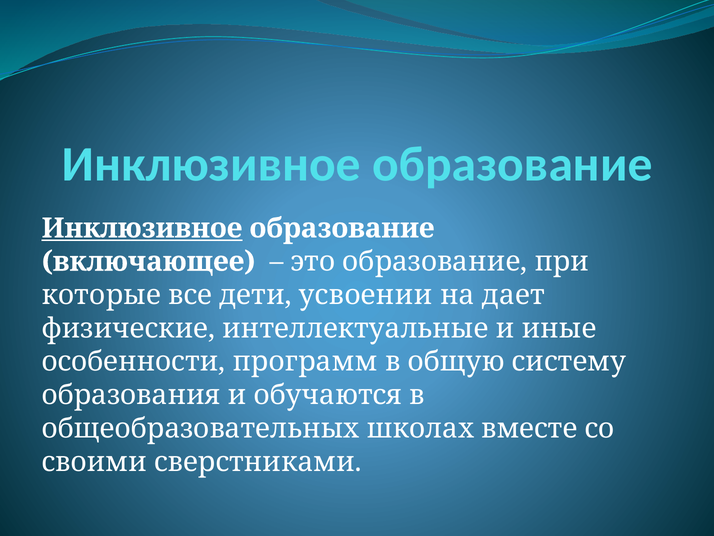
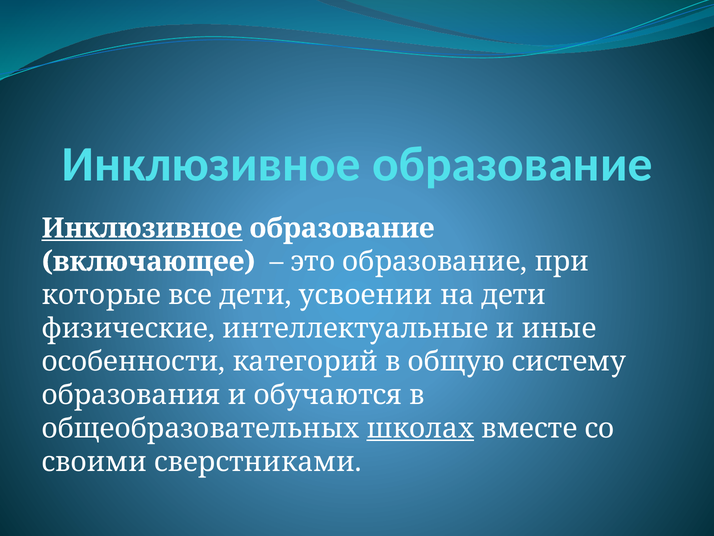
на дает: дает -> дети
программ: программ -> категорий
школах underline: none -> present
